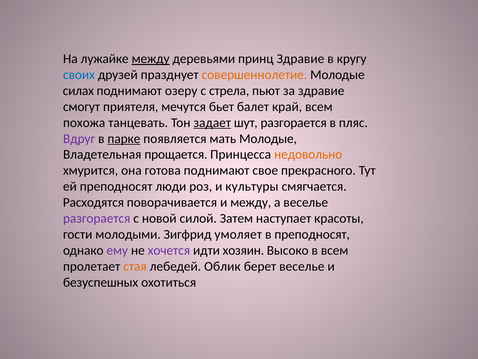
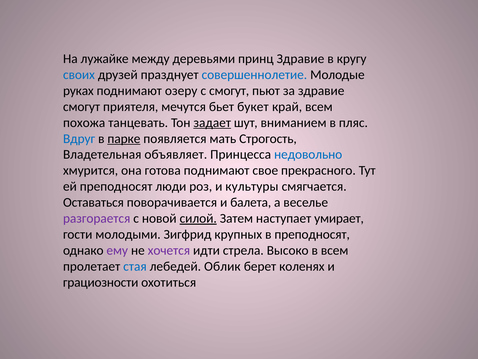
между at (151, 59) underline: present -> none
совершеннолетие colour: orange -> blue
силах: силах -> руках
с стрела: стрела -> смогут
балет: балет -> букет
шут разгорается: разгорается -> вниманием
Вдруг colour: purple -> blue
мать Молодые: Молодые -> Строгость
прощается: прощается -> объявляет
недовольно colour: orange -> blue
Расходятся: Расходятся -> Оставаться
и между: между -> балета
силой underline: none -> present
красоты: красоты -> умирает
умоляет: умоляет -> крупных
хозяин: хозяин -> стрела
стая colour: orange -> blue
берет веселье: веселье -> коленях
безуспешных: безуспешных -> грациозности
